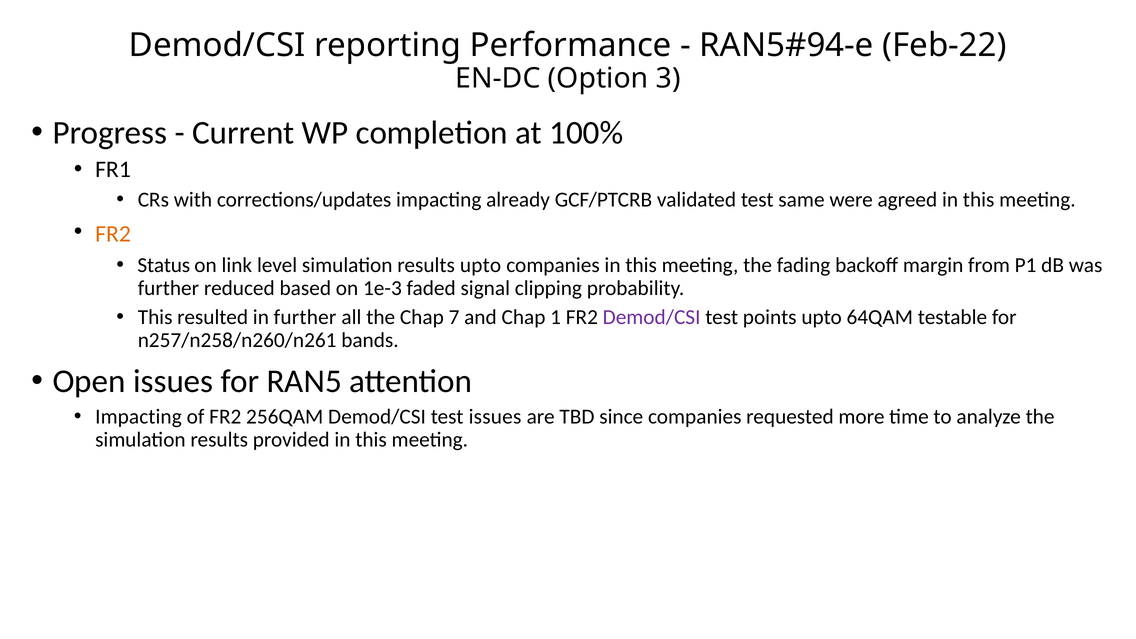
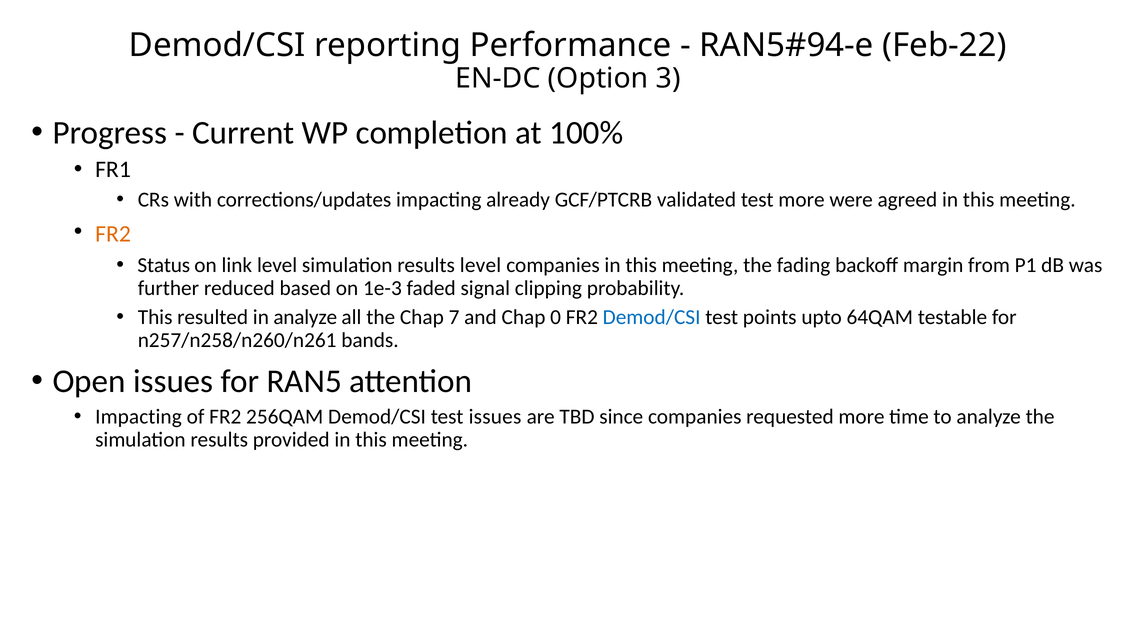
test same: same -> more
results upto: upto -> level
in further: further -> analyze
1: 1 -> 0
Demod/CSI at (652, 317) colour: purple -> blue
